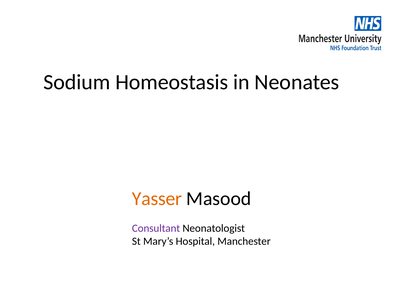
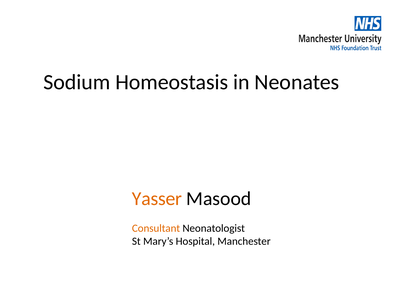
Consultant colour: purple -> orange
